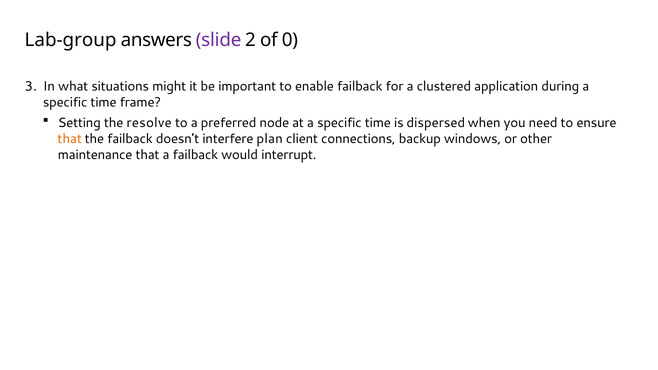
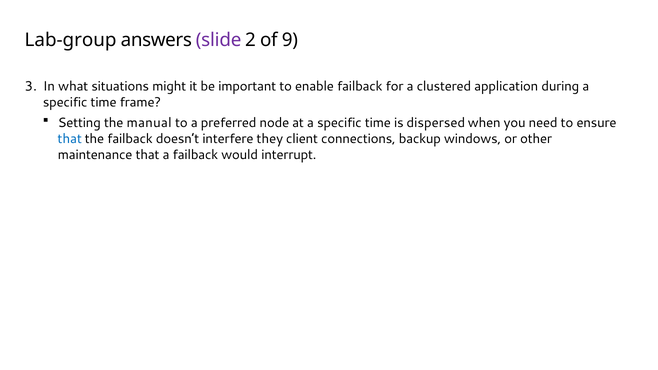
0: 0 -> 9
resolve: resolve -> manual
that at (70, 139) colour: orange -> blue
plan: plan -> they
